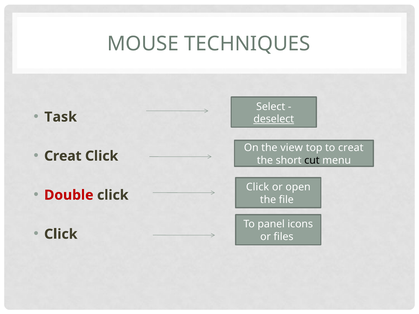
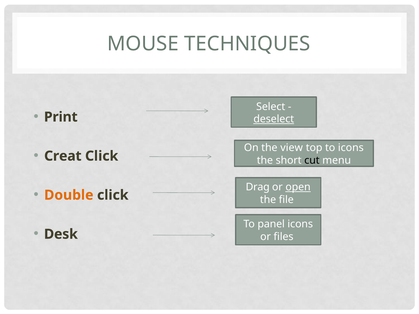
Task: Task -> Print
to creat: creat -> icons
Click at (258, 187): Click -> Drag
open underline: none -> present
Double colour: red -> orange
Click at (61, 234): Click -> Desk
